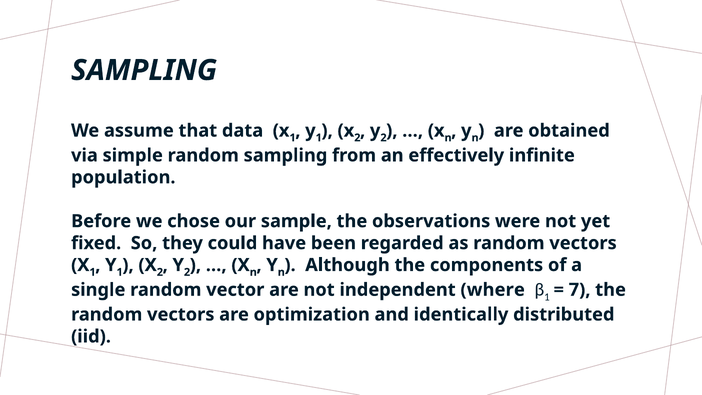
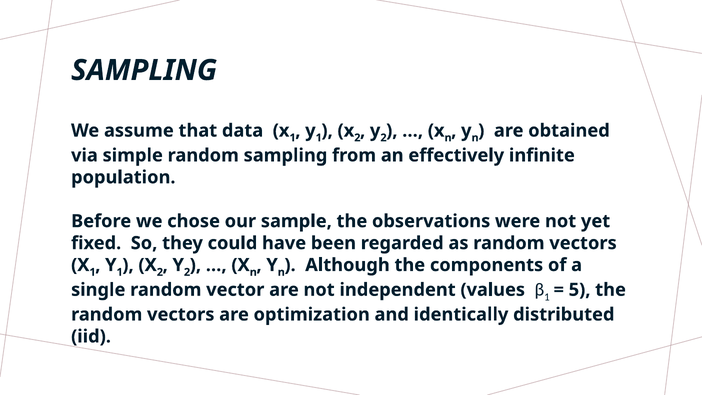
where: where -> values
7: 7 -> 5
